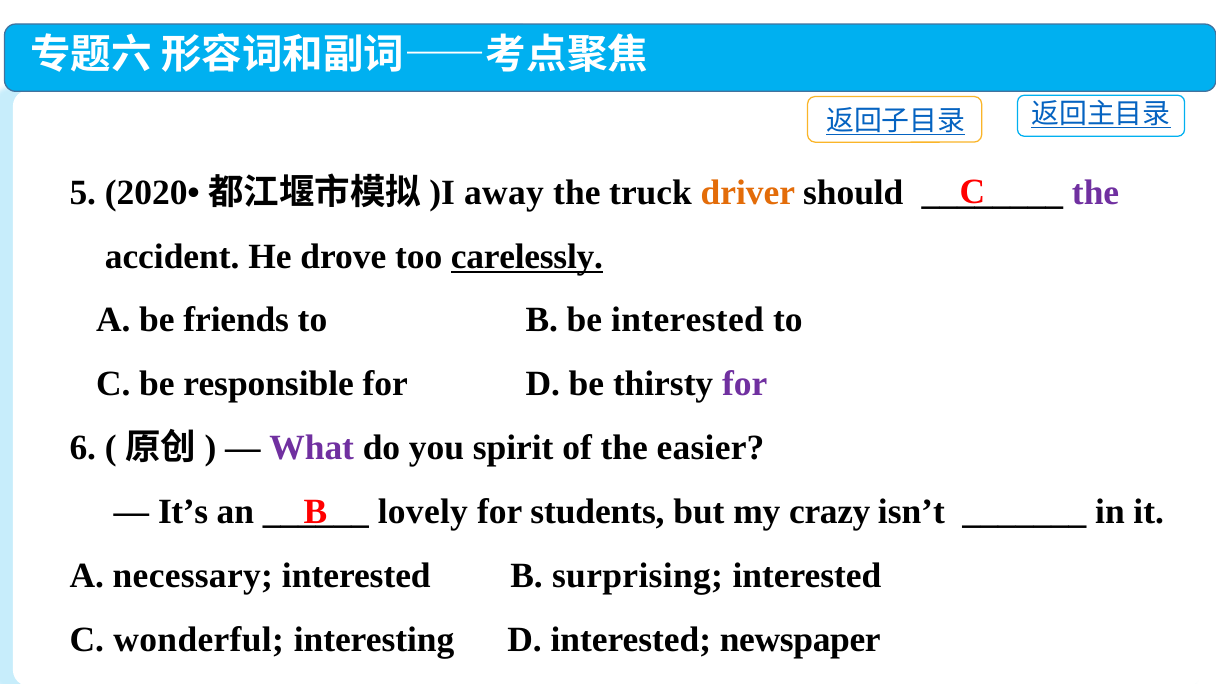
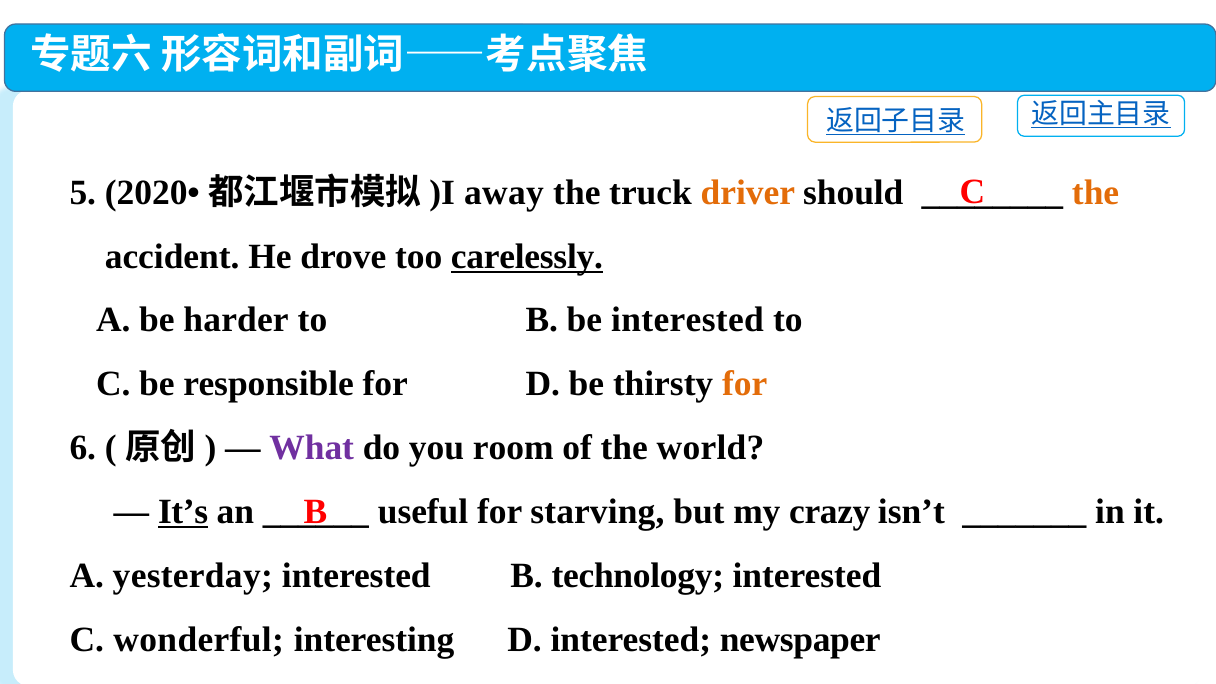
the at (1096, 193) colour: purple -> orange
friends: friends -> harder
for at (745, 384) colour: purple -> orange
spirit: spirit -> room
easier: easier -> world
It’s underline: none -> present
lovely: lovely -> useful
students: students -> starving
necessary: necessary -> yesterday
surprising: surprising -> technology
